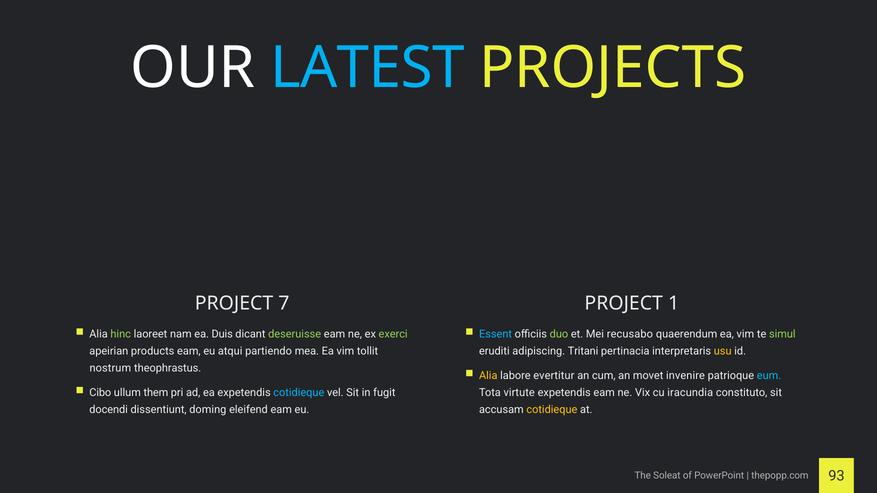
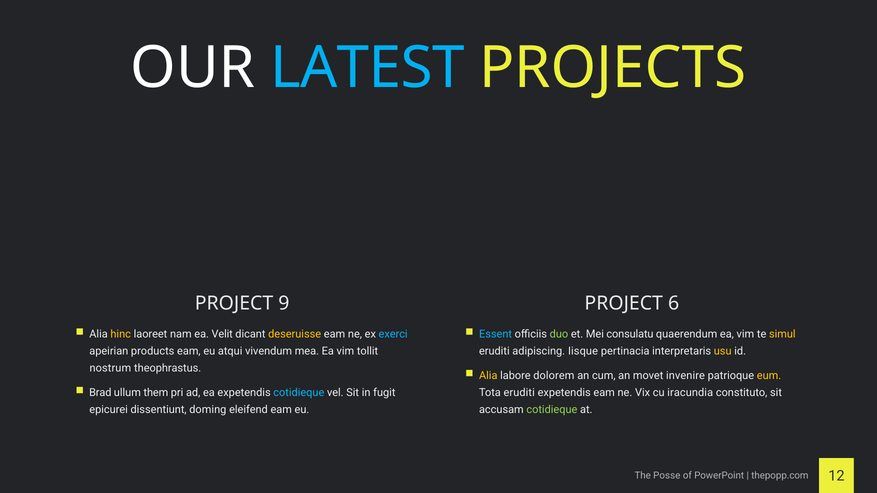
7: 7 -> 9
1: 1 -> 6
hinc colour: light green -> yellow
Duis: Duis -> Velit
deseruisse colour: light green -> yellow
exerci colour: light green -> light blue
recusabo: recusabo -> consulatu
simul colour: light green -> yellow
partiendo: partiendo -> vivendum
Tritani: Tritani -> Iisque
evertitur: evertitur -> dolorem
eum colour: light blue -> yellow
Cibo: Cibo -> Brad
Tota virtute: virtute -> eruditi
docendi: docendi -> epicurei
cotidieque at (552, 410) colour: yellow -> light green
Soleat: Soleat -> Posse
93: 93 -> 12
